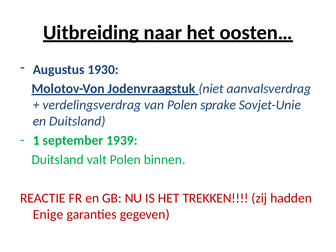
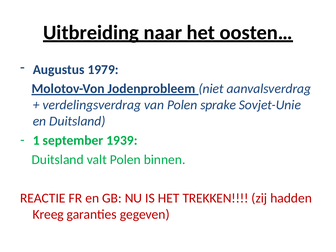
1930: 1930 -> 1979
Jodenvraagstuk: Jodenvraagstuk -> Jodenprobleem
Enige: Enige -> Kreeg
